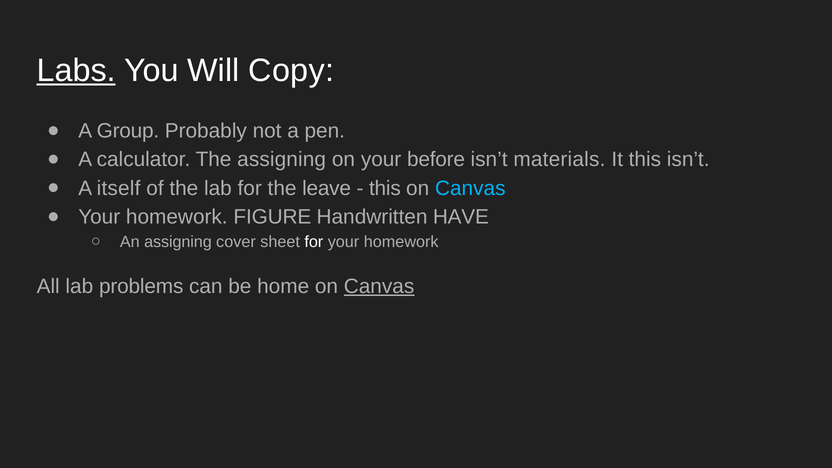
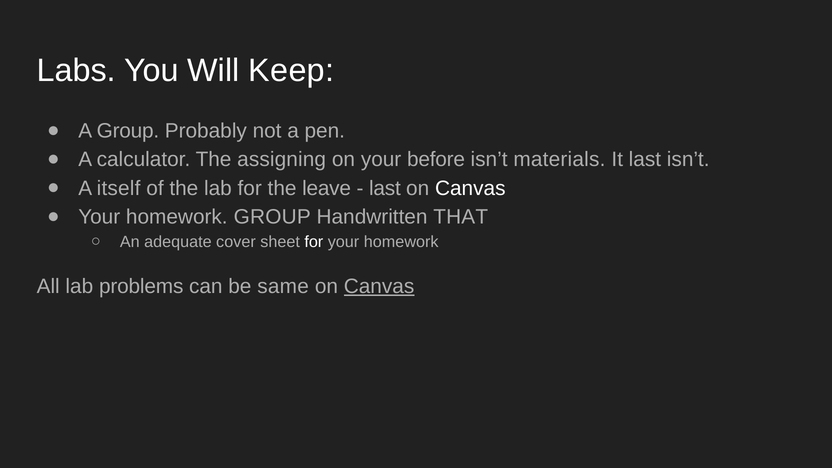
Labs underline: present -> none
Copy: Copy -> Keep
It this: this -> last
this at (385, 188): this -> last
Canvas at (470, 188) colour: light blue -> white
homework FIGURE: FIGURE -> GROUP
HAVE: HAVE -> THAT
An assigning: assigning -> adequate
home: home -> same
